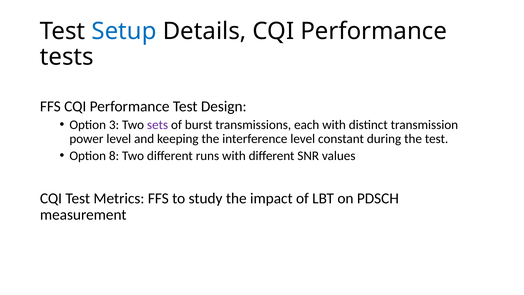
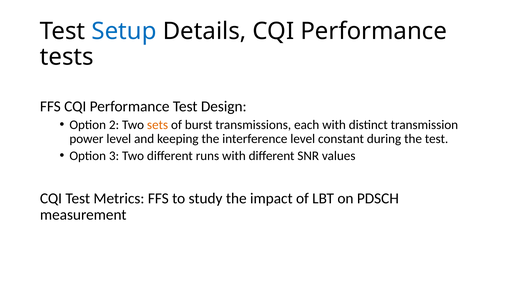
3: 3 -> 2
sets colour: purple -> orange
8: 8 -> 3
